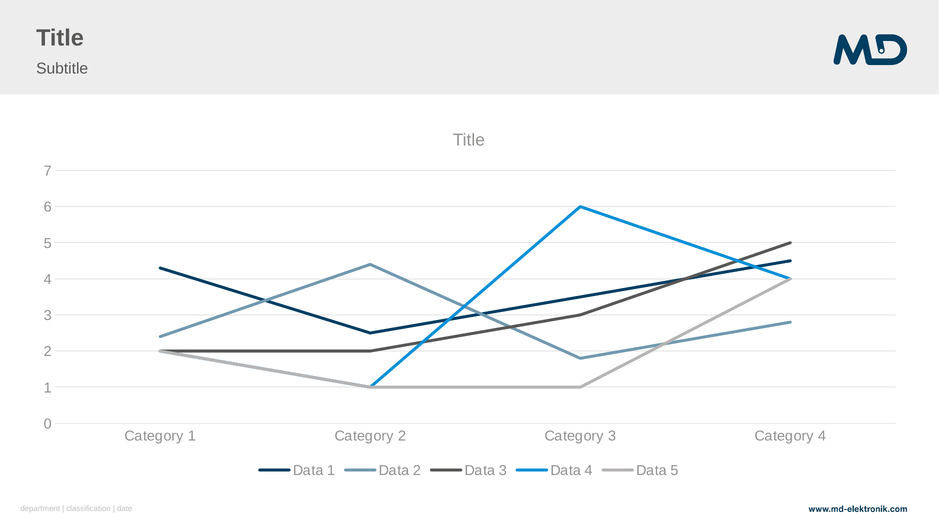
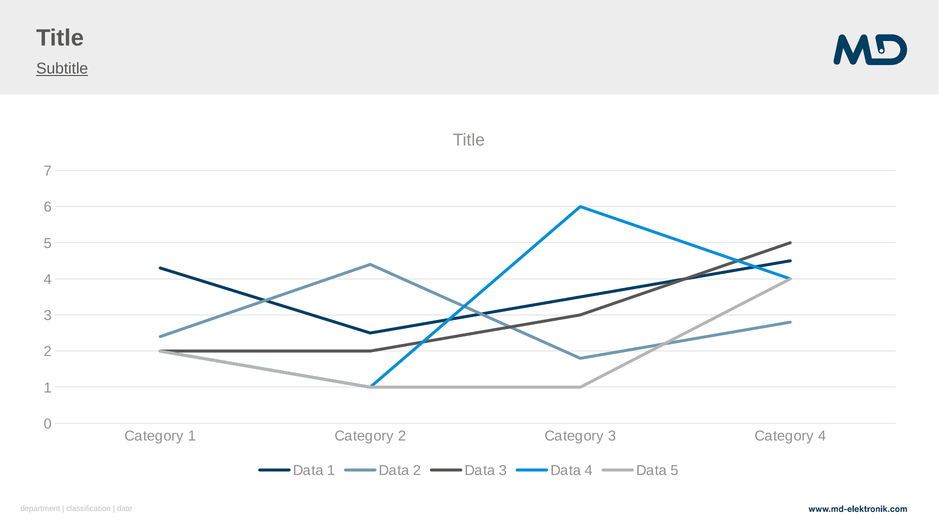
Subtitle underline: none -> present
